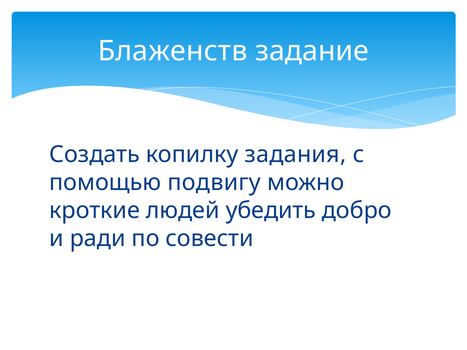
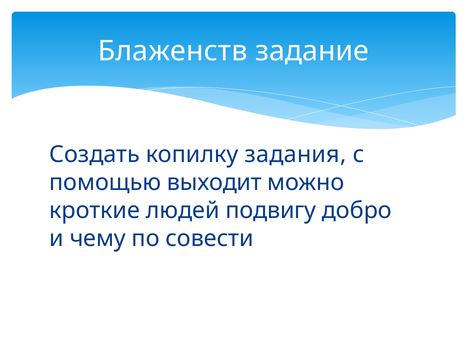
подвигу: подвигу -> выходит
убедить: убедить -> подвигу
ради: ради -> чему
